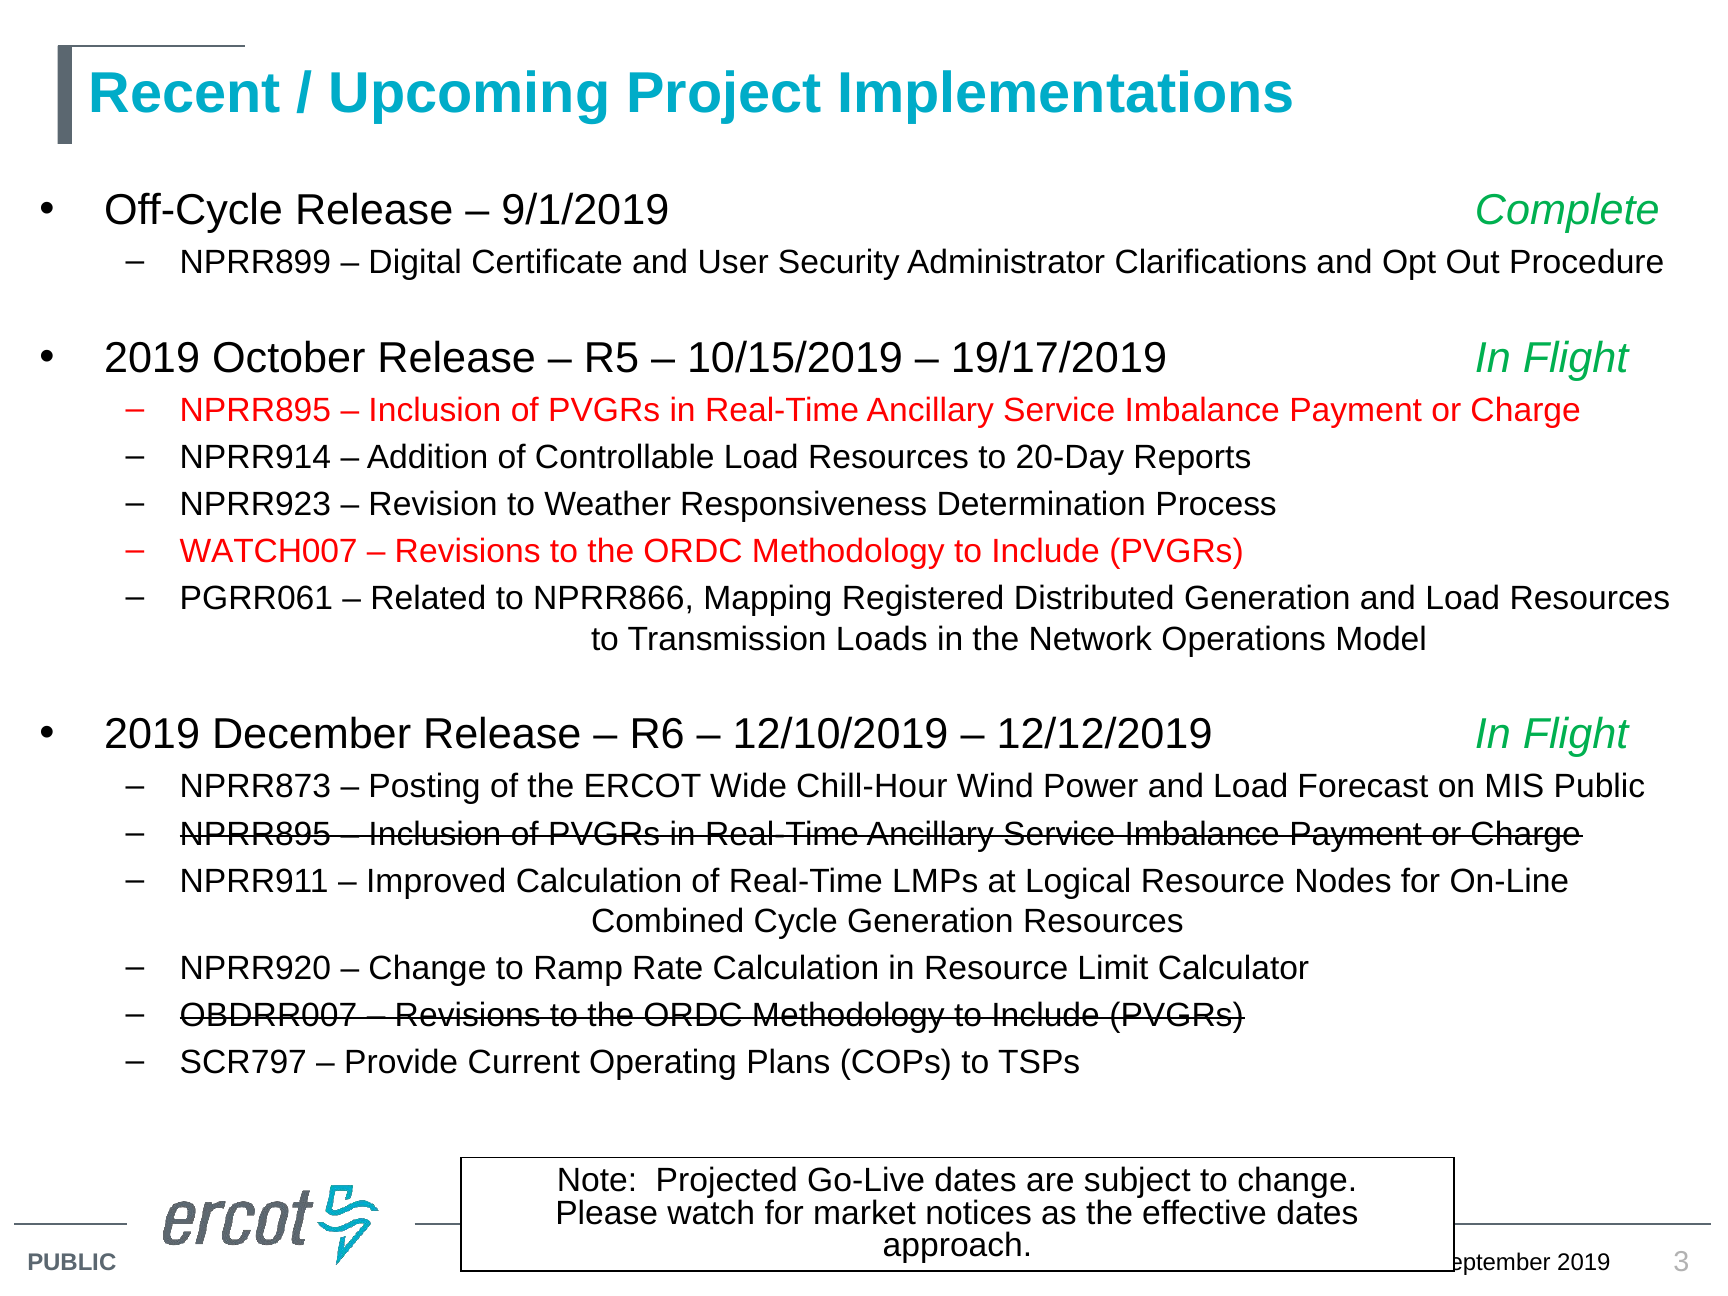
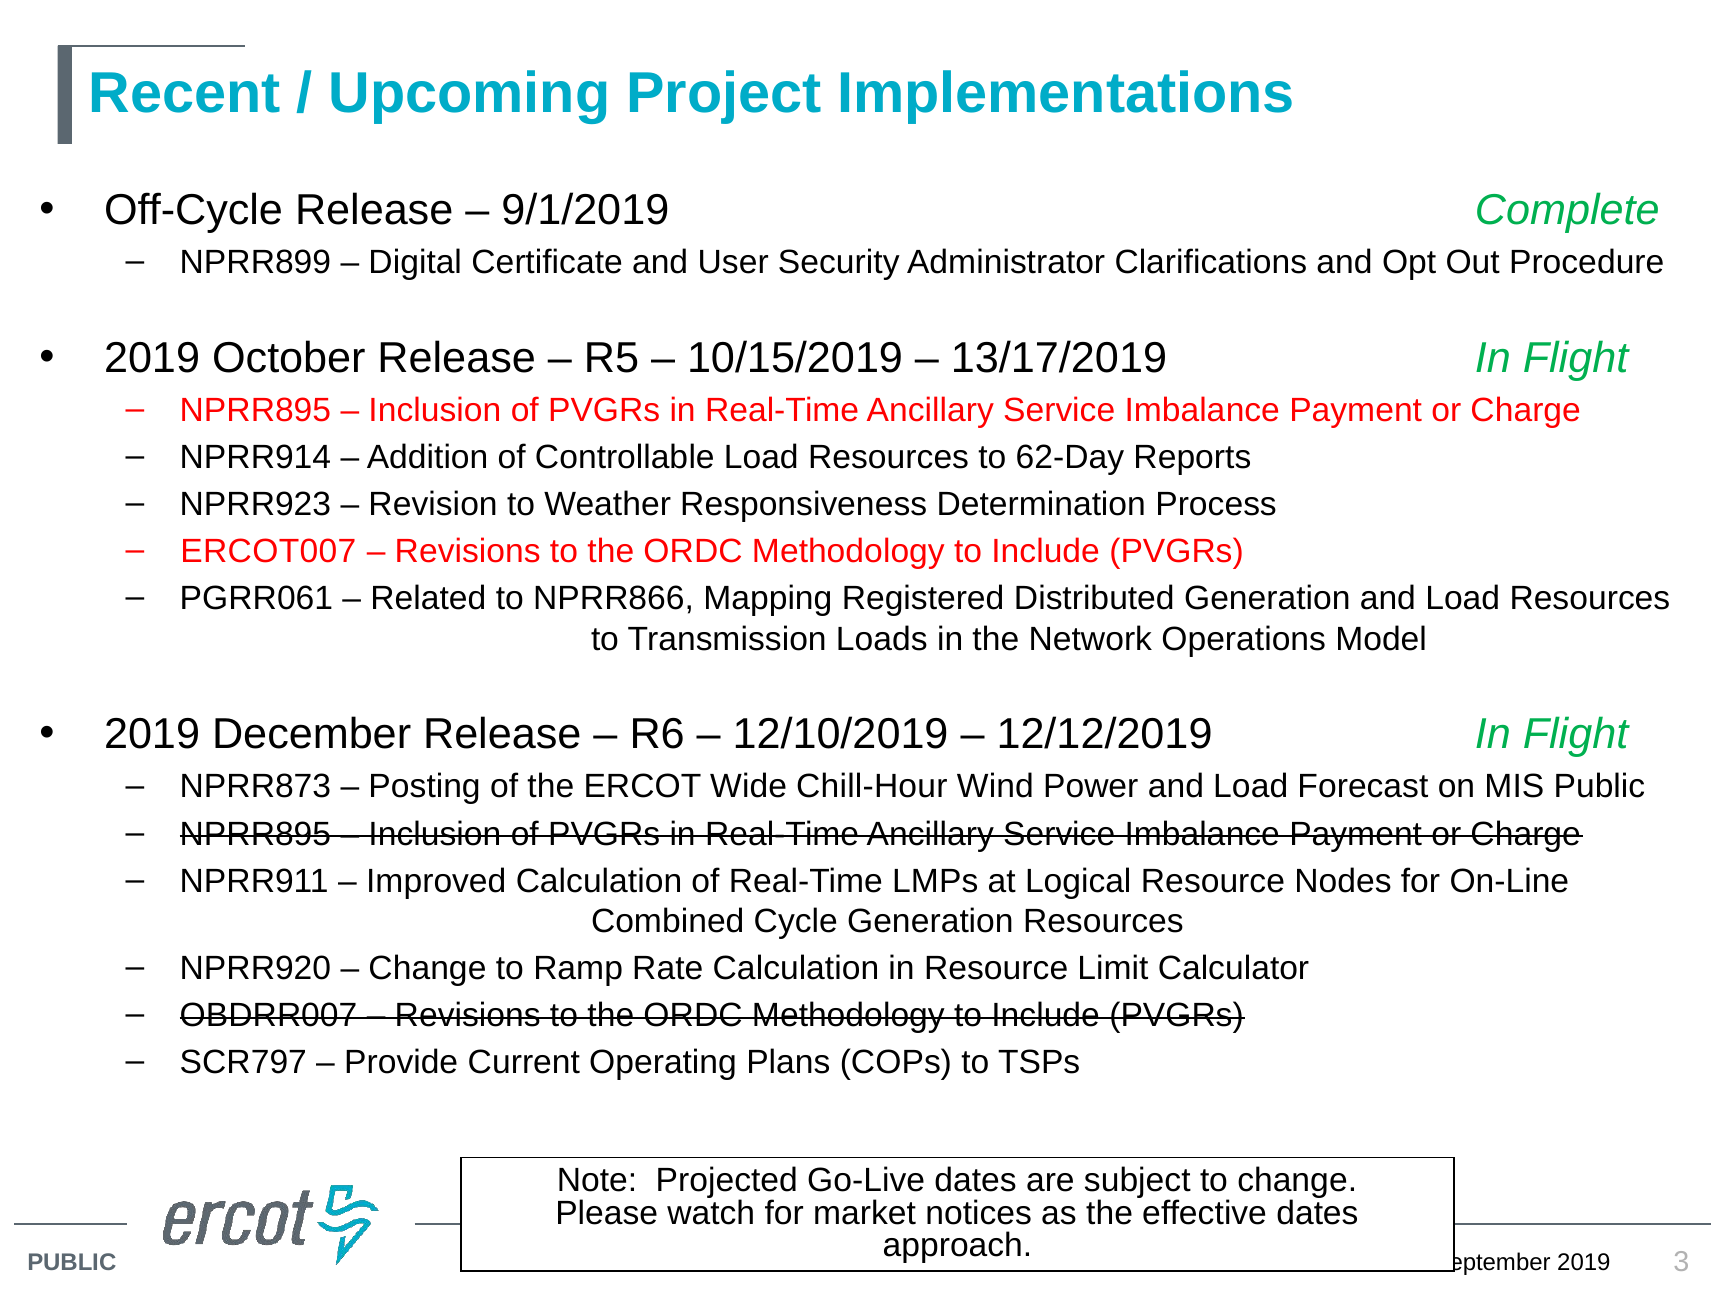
19/17/2019: 19/17/2019 -> 13/17/2019
20-Day: 20-Day -> 62-Day
WATCH007: WATCH007 -> ERCOT007
